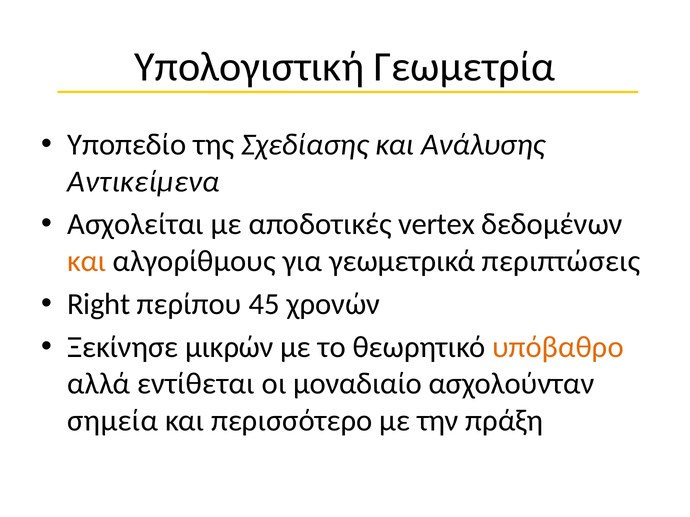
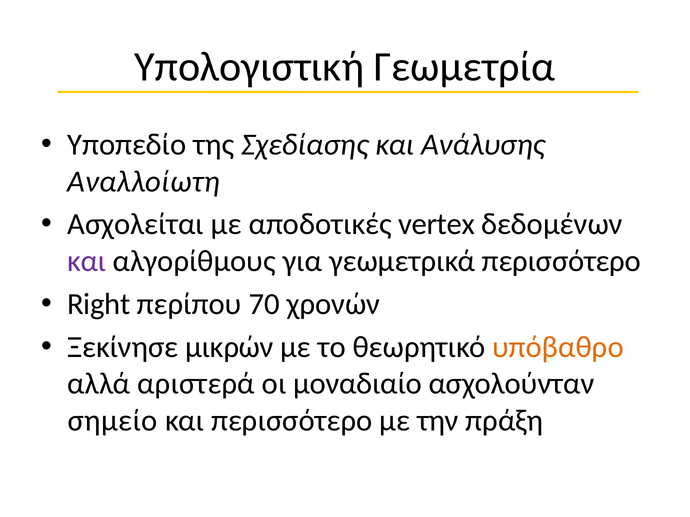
Αντικείμενα: Αντικείμενα -> Αναλλοίωτη
και at (87, 261) colour: orange -> purple
γεωμετρικά περιπτώσεις: περιπτώσεις -> περισσότερο
45: 45 -> 70
εντίθεται: εντίθεται -> αριστερά
σημεία: σημεία -> σημείο
